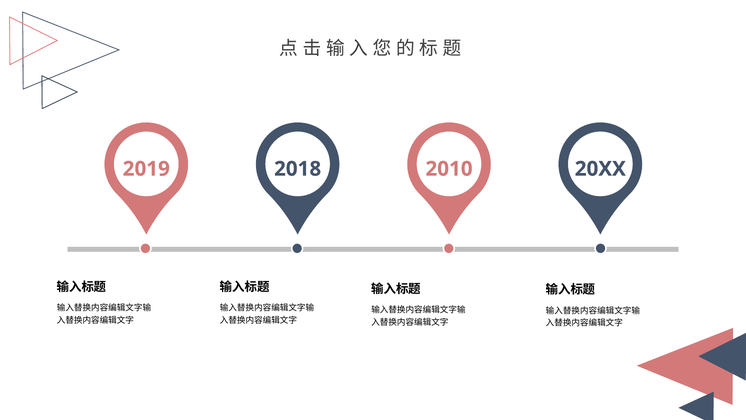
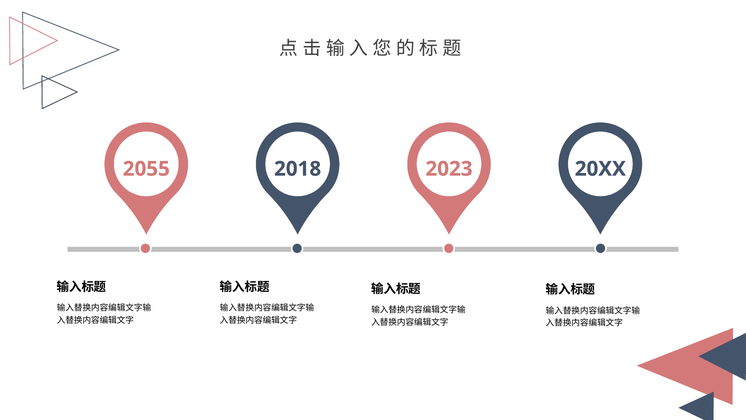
2019: 2019 -> 2055
2010: 2010 -> 2023
